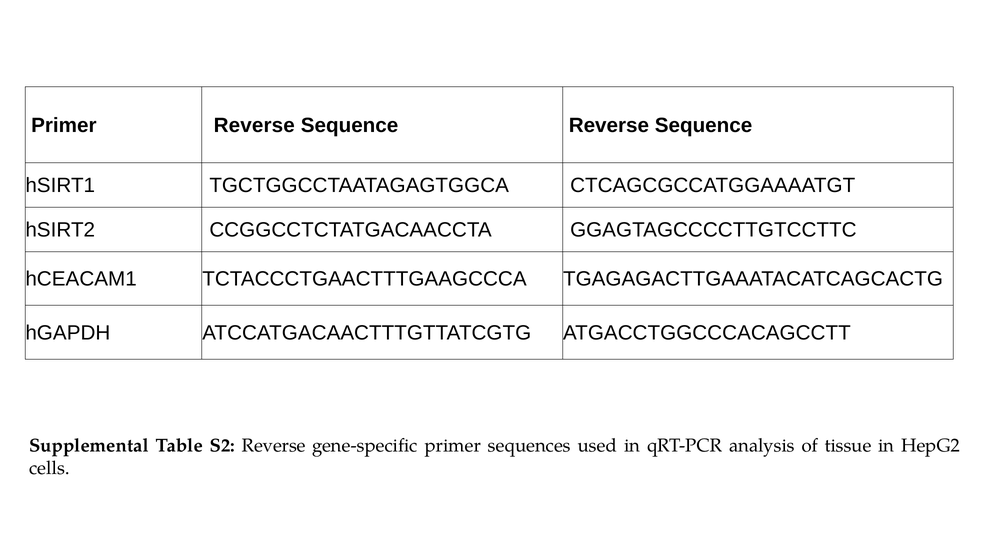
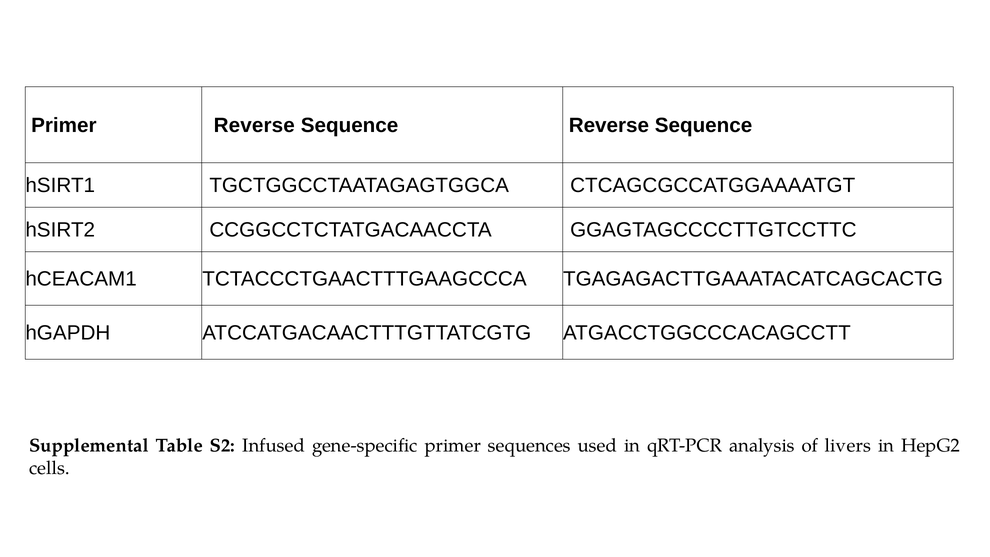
S2 Reverse: Reverse -> Infused
tissue: tissue -> livers
